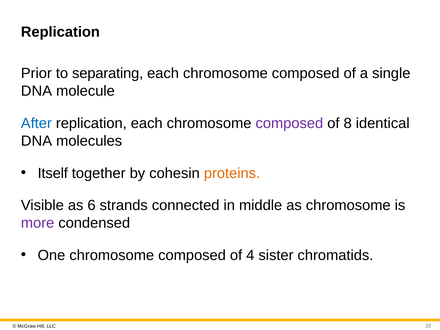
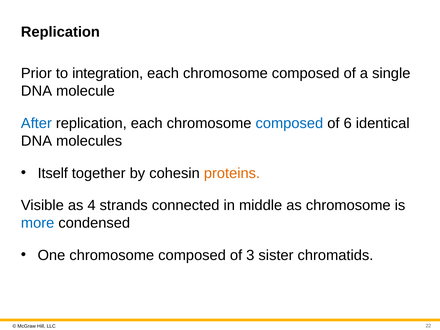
separating: separating -> integration
composed at (289, 123) colour: purple -> blue
8: 8 -> 6
6: 6 -> 4
more colour: purple -> blue
4: 4 -> 3
